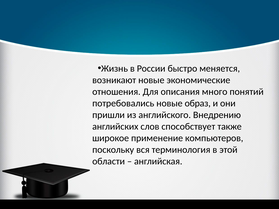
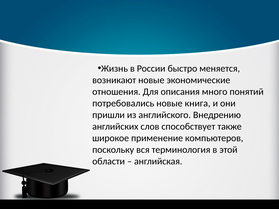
образ: образ -> книга
